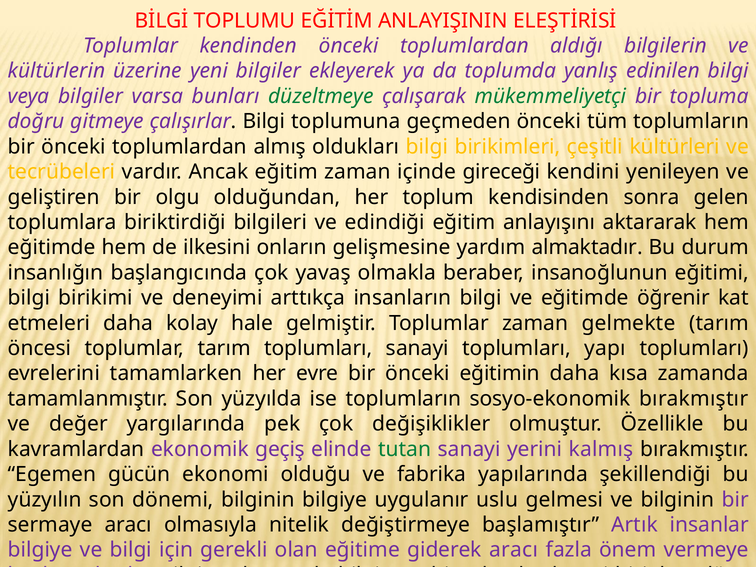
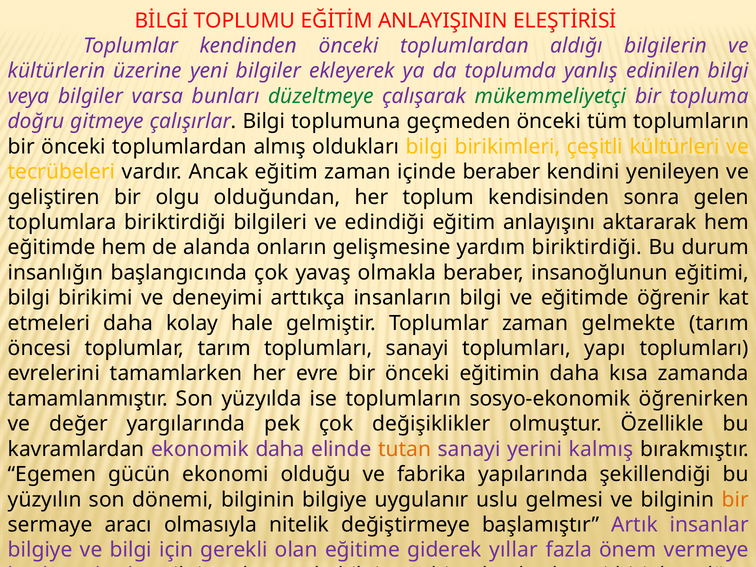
içinde gireceği: gireceği -> beraber
ilkesini: ilkesini -> alanda
yardım almaktadır: almaktadır -> biriktirdiği
sosyo-ekonomik bırakmıştır: bırakmıştır -> öğrenirken
ekonomik geçiş: geçiş -> daha
tutan colour: green -> orange
bir at (735, 500) colour: purple -> orange
giderek aracı: aracı -> yıllar
